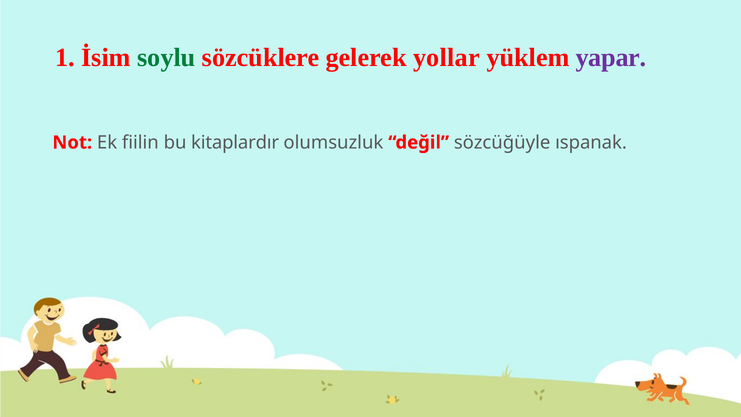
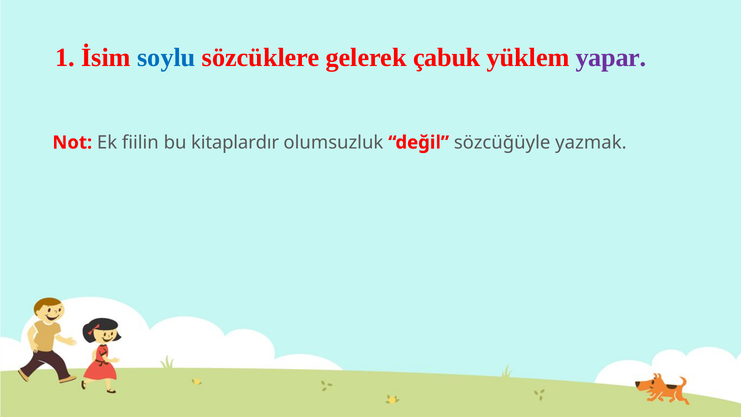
soylu colour: green -> blue
yollar: yollar -> çabuk
ıspanak: ıspanak -> yazmak
